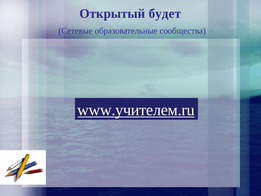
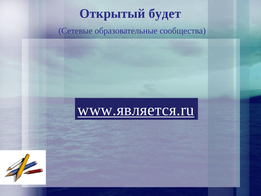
www.учителем.ru: www.учителем.ru -> www.является.ru
